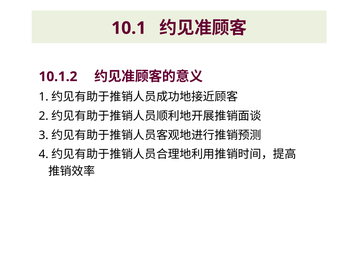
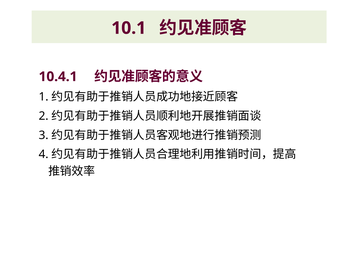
10.1.2: 10.1.2 -> 10.4.1
